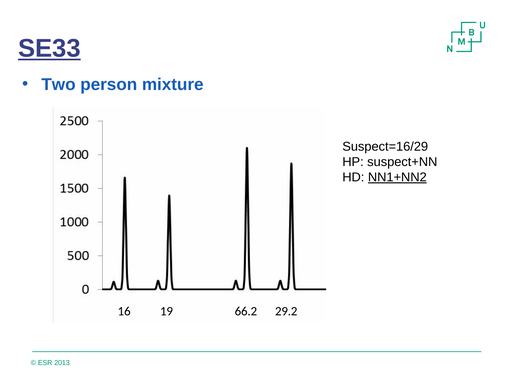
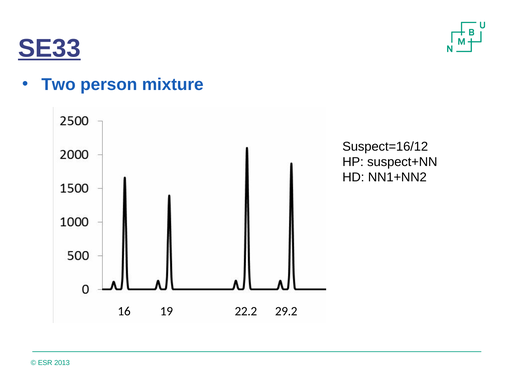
Suspect=16/29: Suspect=16/29 -> Suspect=16/12
NN1+NN2 underline: present -> none
66.2: 66.2 -> 22.2
